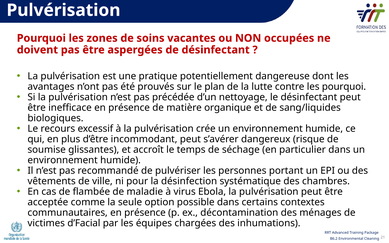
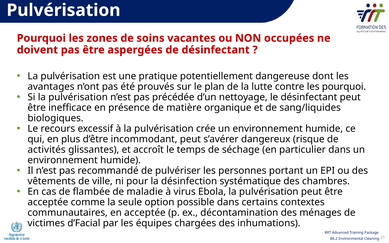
soumise: soumise -> activités
communautaires en présence: présence -> acceptée
